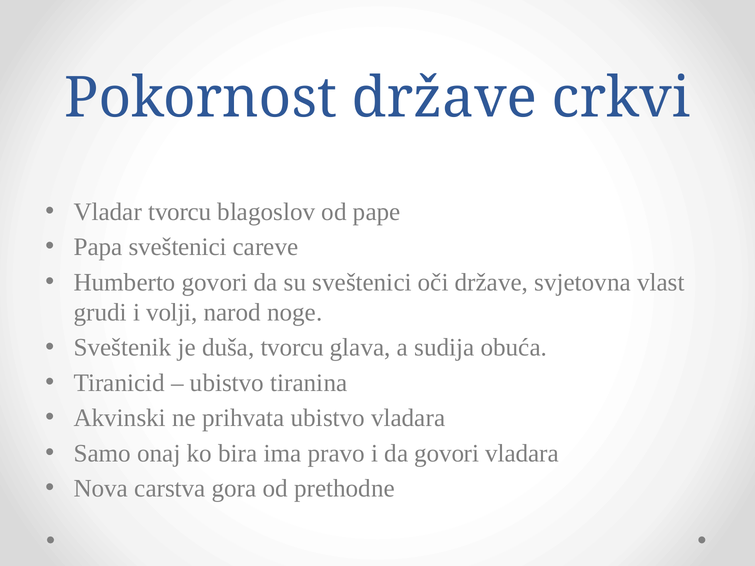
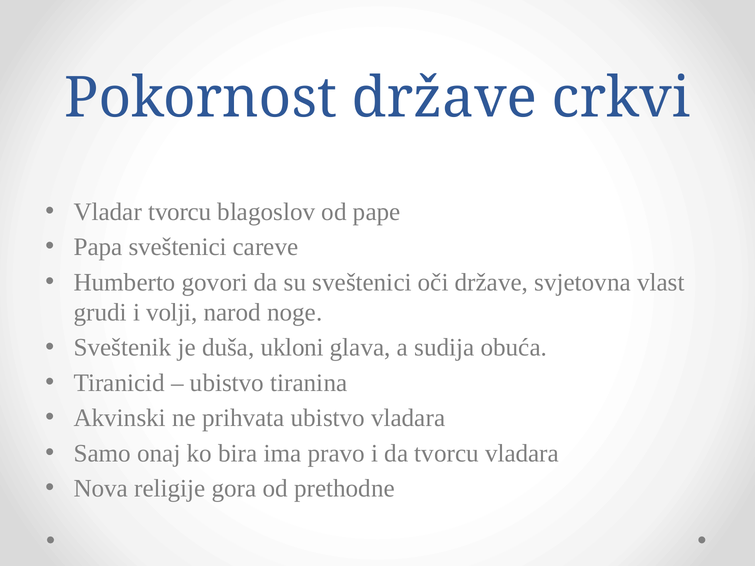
duša tvorcu: tvorcu -> ukloni
da govori: govori -> tvorcu
carstva: carstva -> religije
